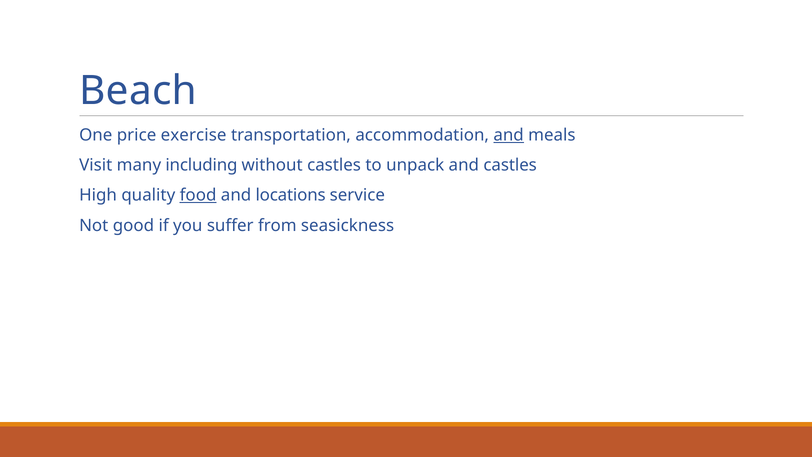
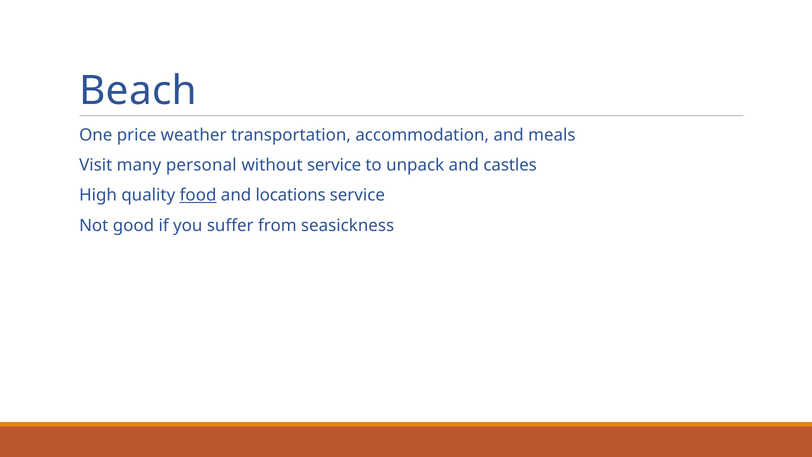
exercise: exercise -> weather
and at (509, 135) underline: present -> none
including: including -> personal
without castles: castles -> service
